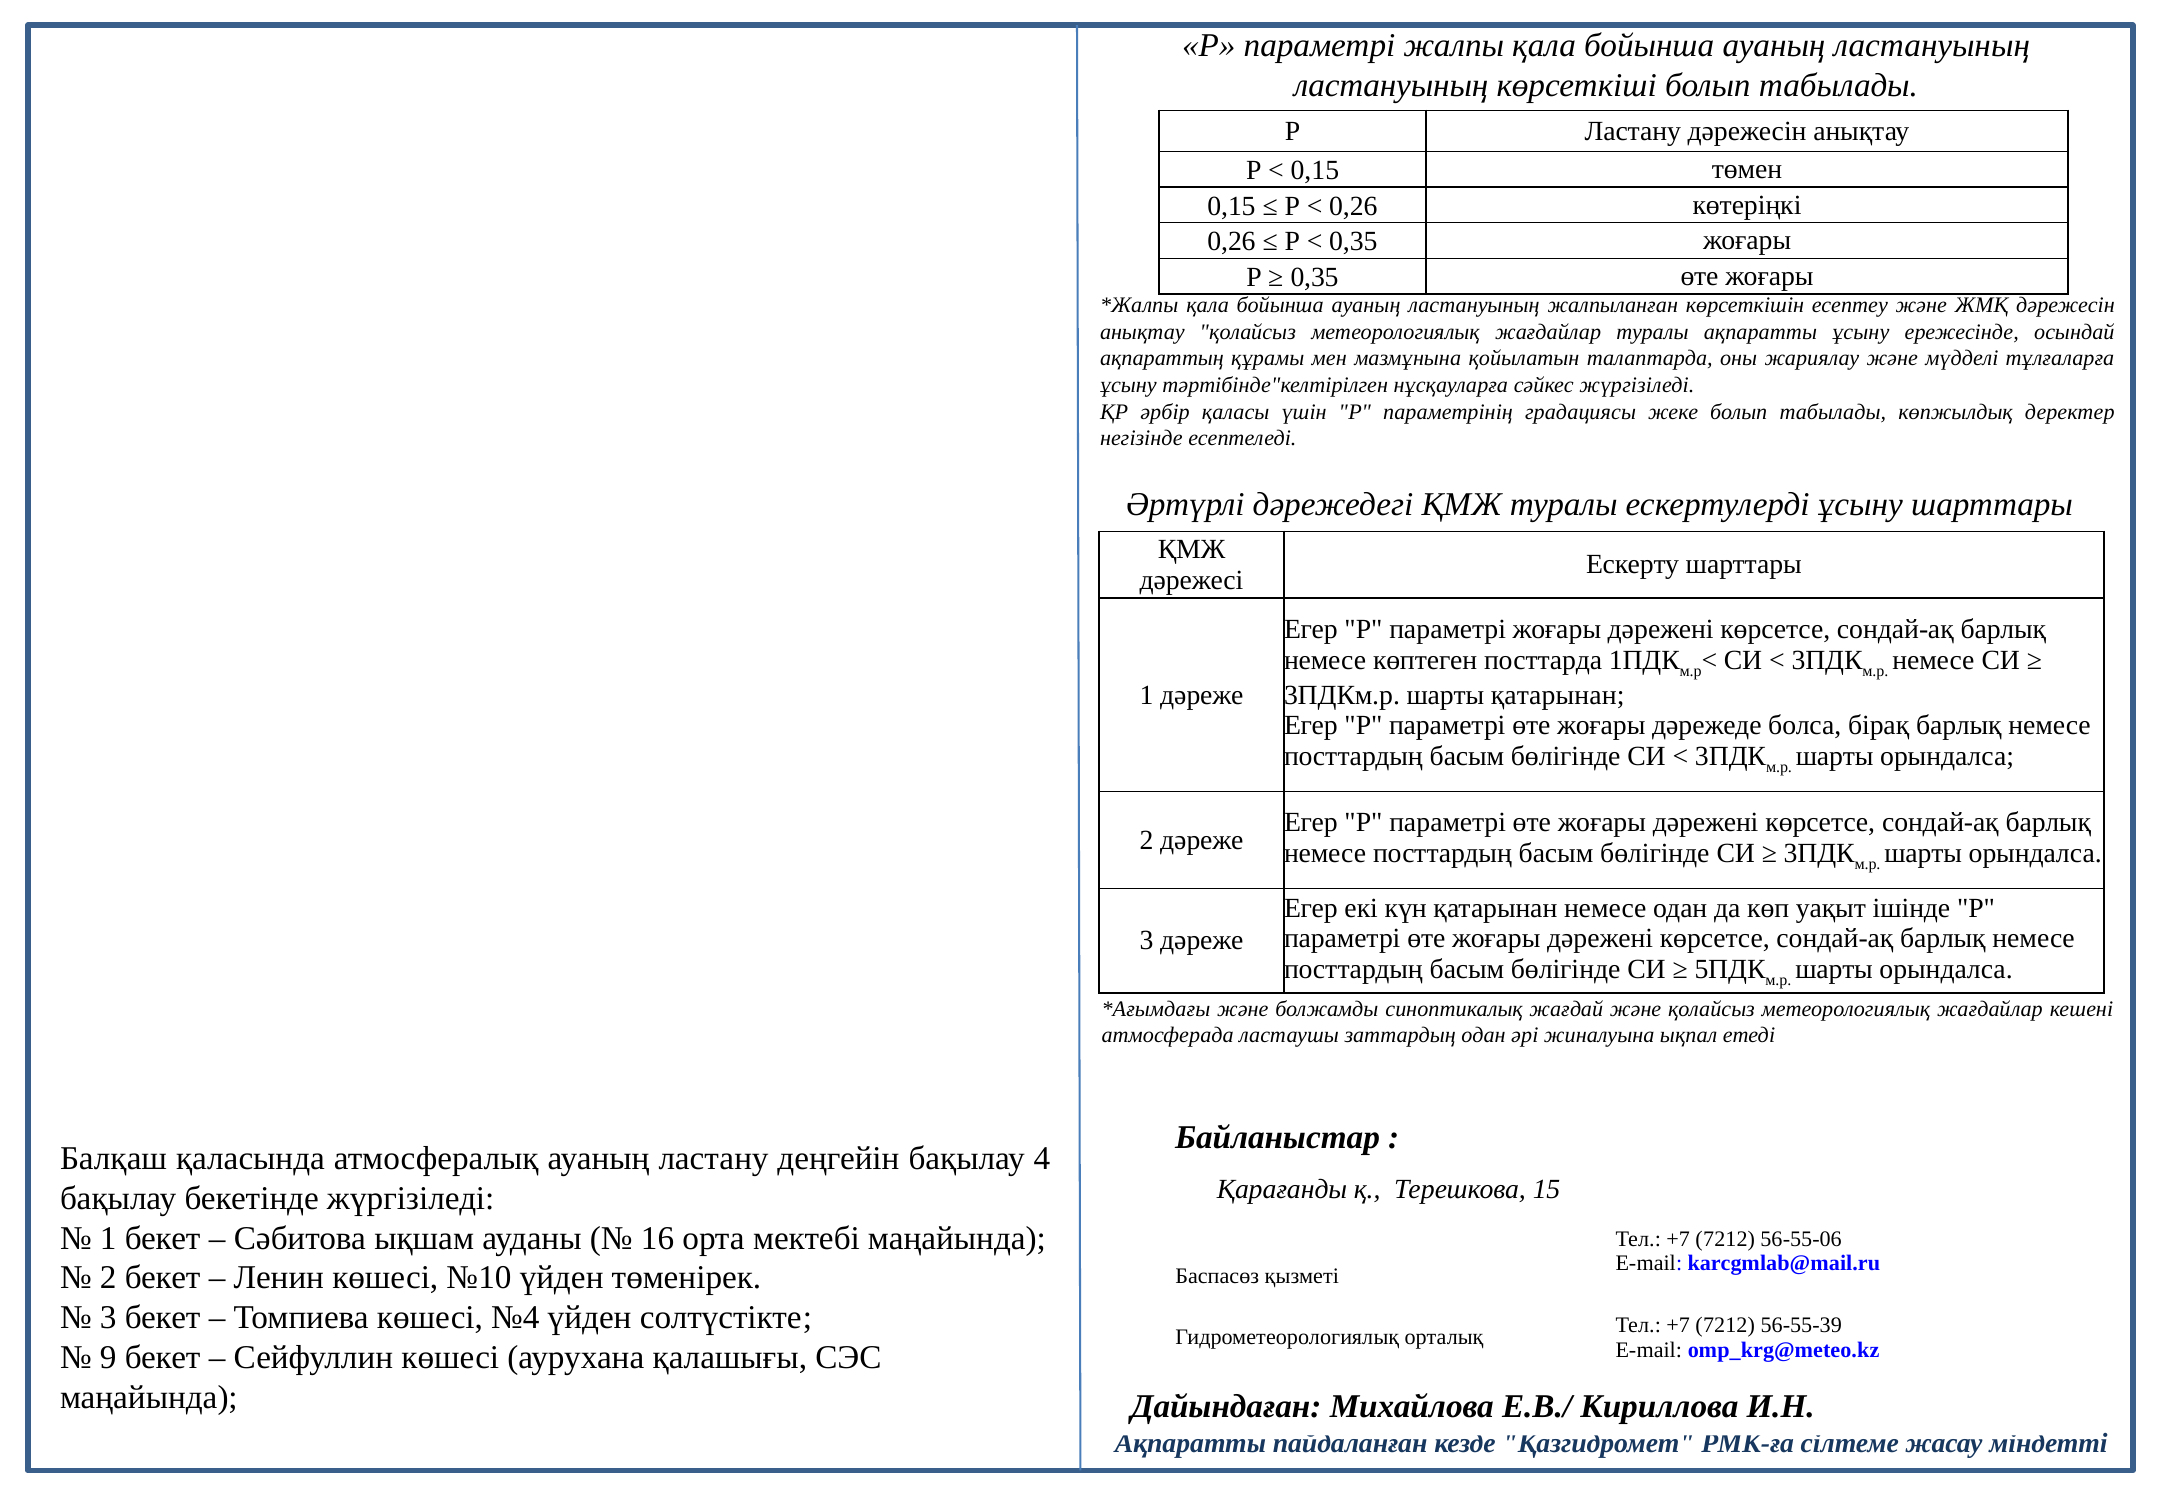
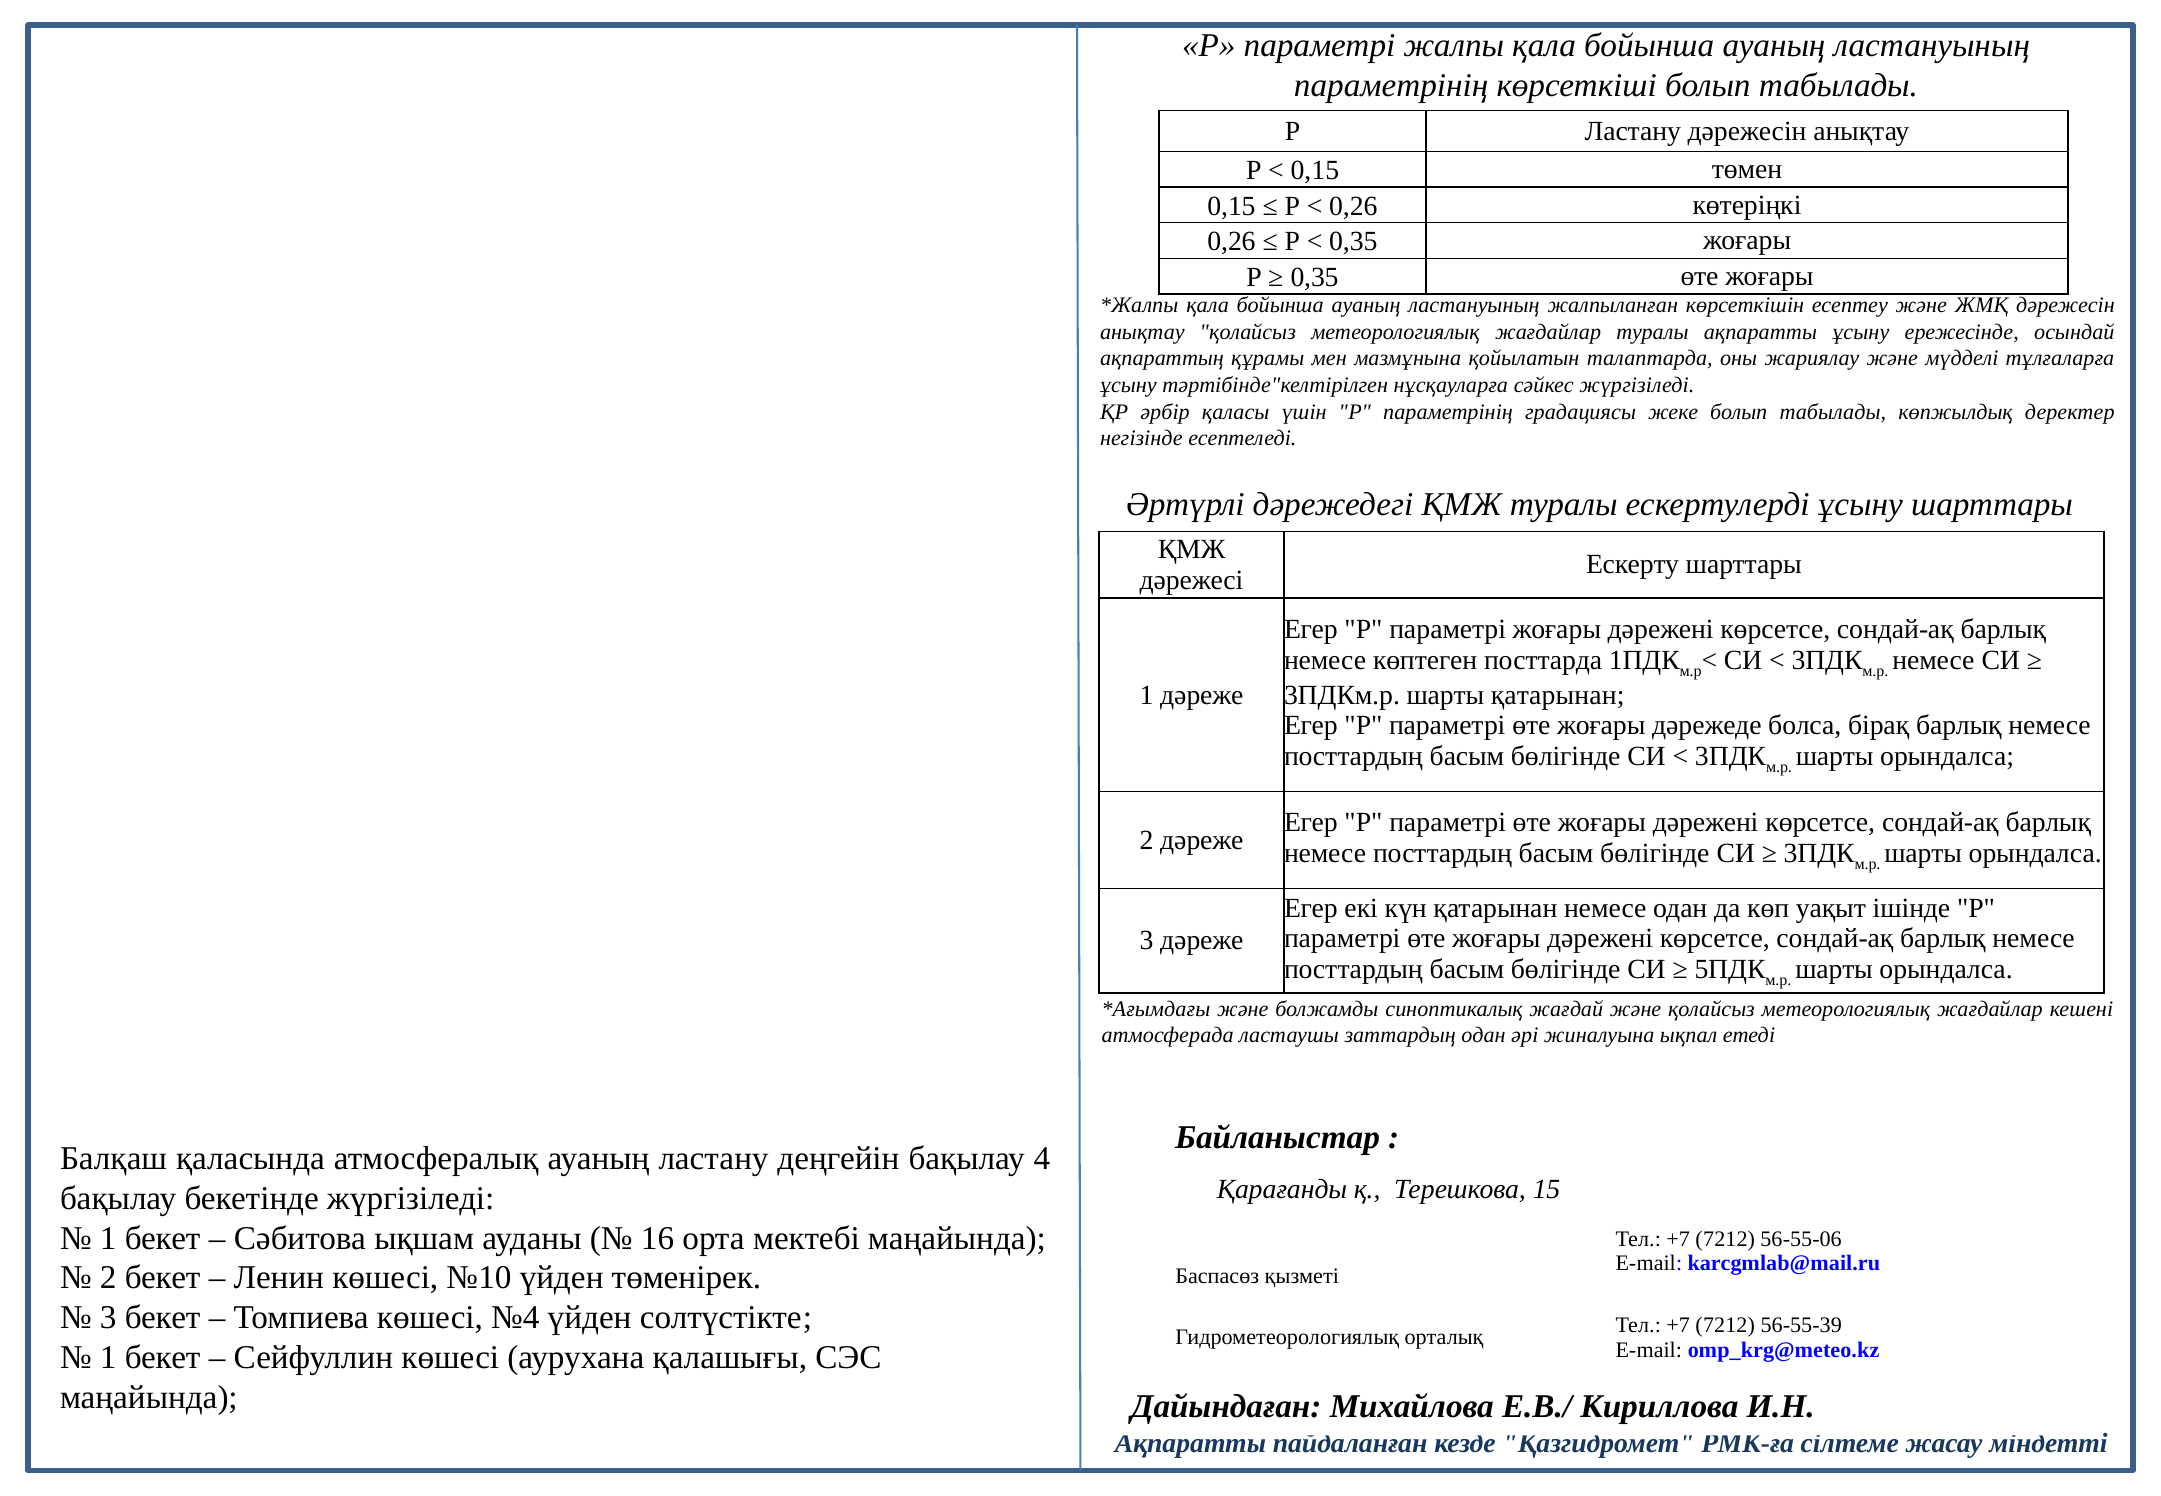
ластануының at (1391, 85): ластануының -> параметрінің
9 at (108, 1358): 9 -> 1
